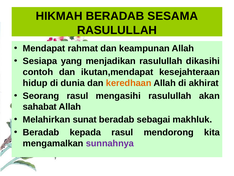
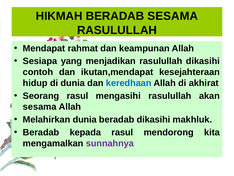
keredhaan colour: orange -> blue
sahabat at (40, 106): sahabat -> sesama
Melahirkan sunat: sunat -> dunia
beradab sebagai: sebagai -> dikasihi
